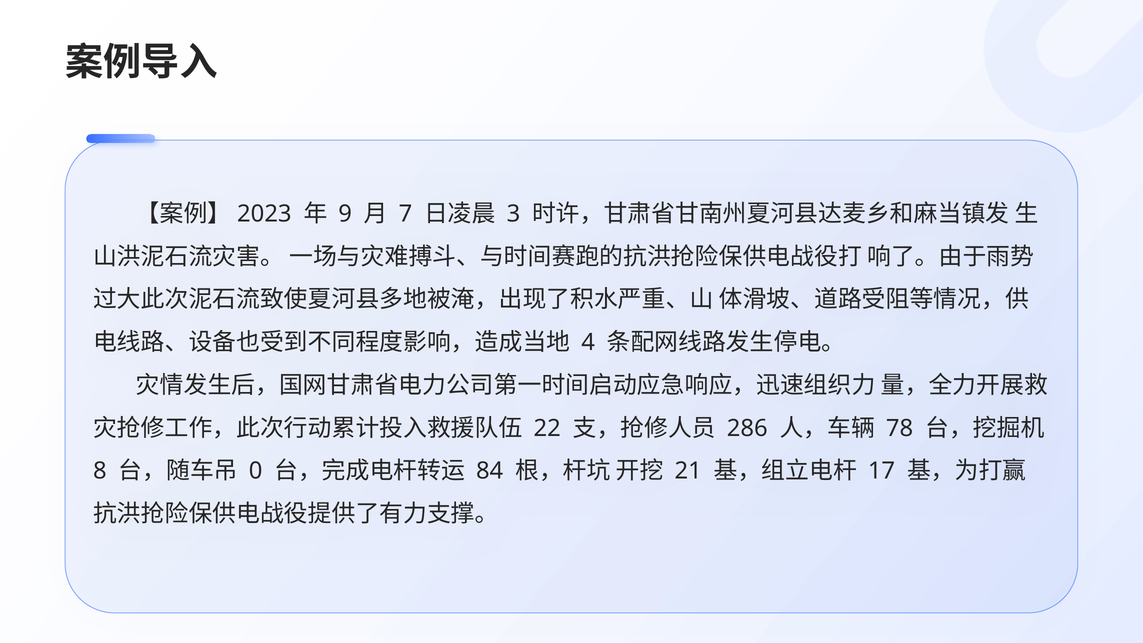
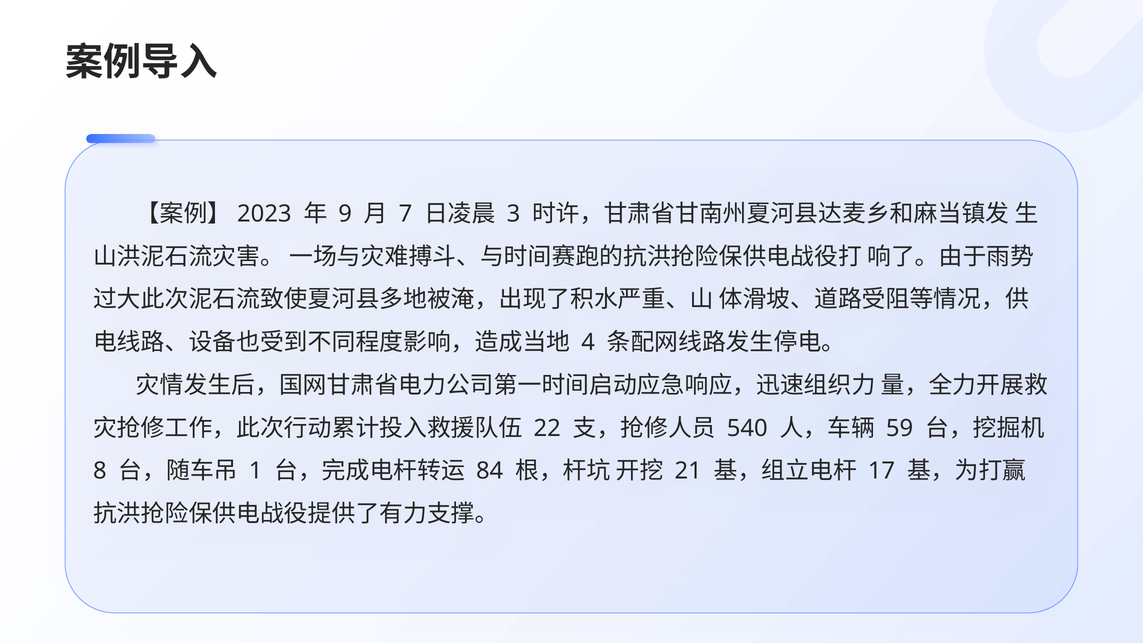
286: 286 -> 540
78: 78 -> 59
0: 0 -> 1
